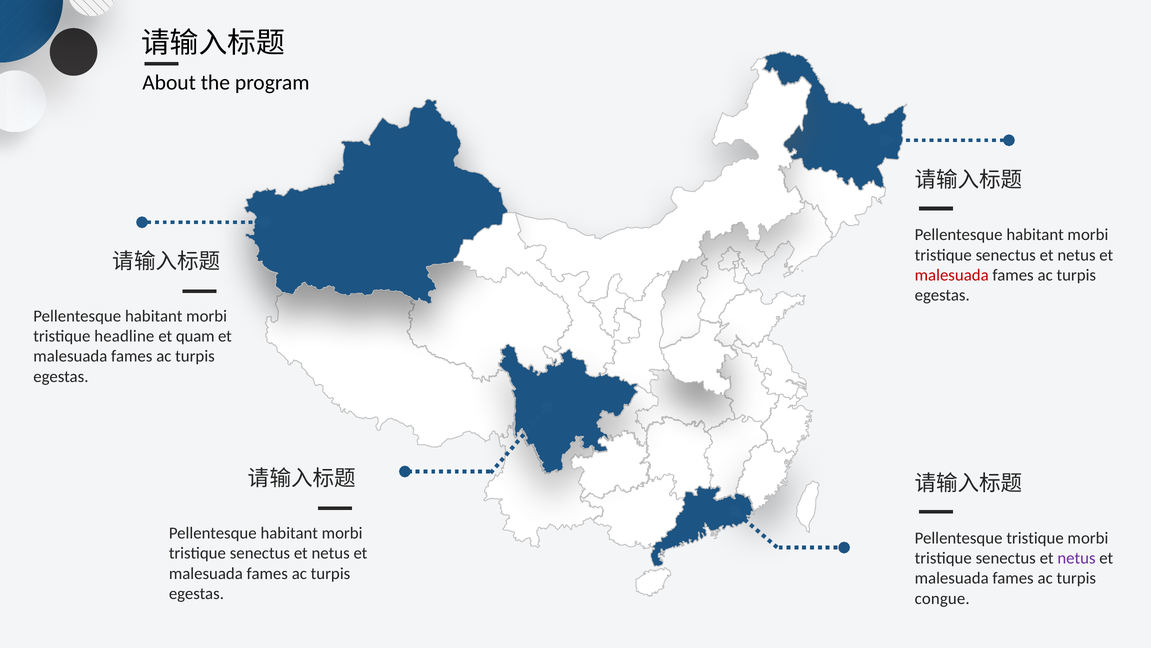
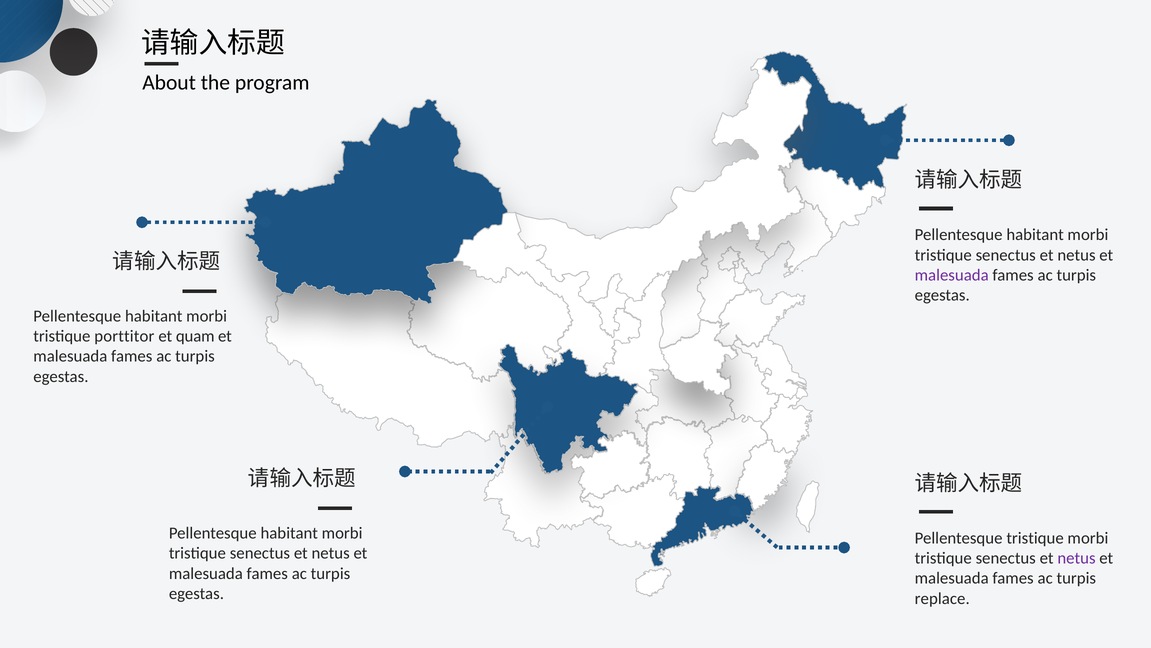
malesuada at (952, 275) colour: red -> purple
headline: headline -> porttitor
congue: congue -> replace
